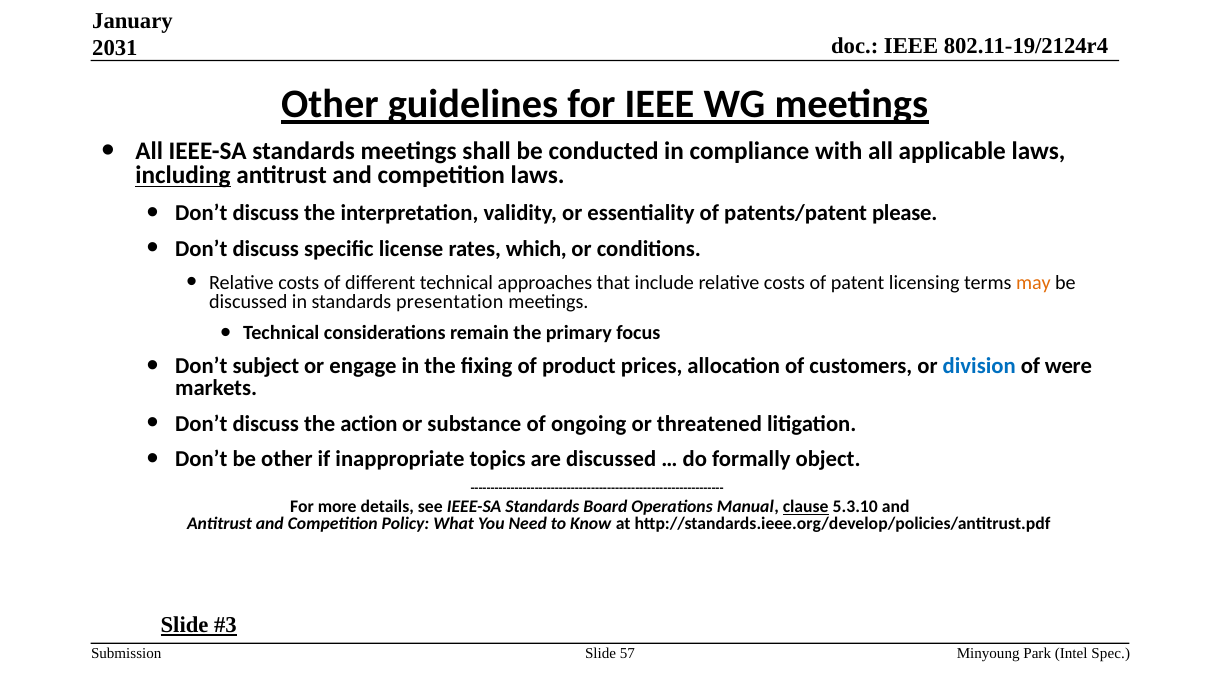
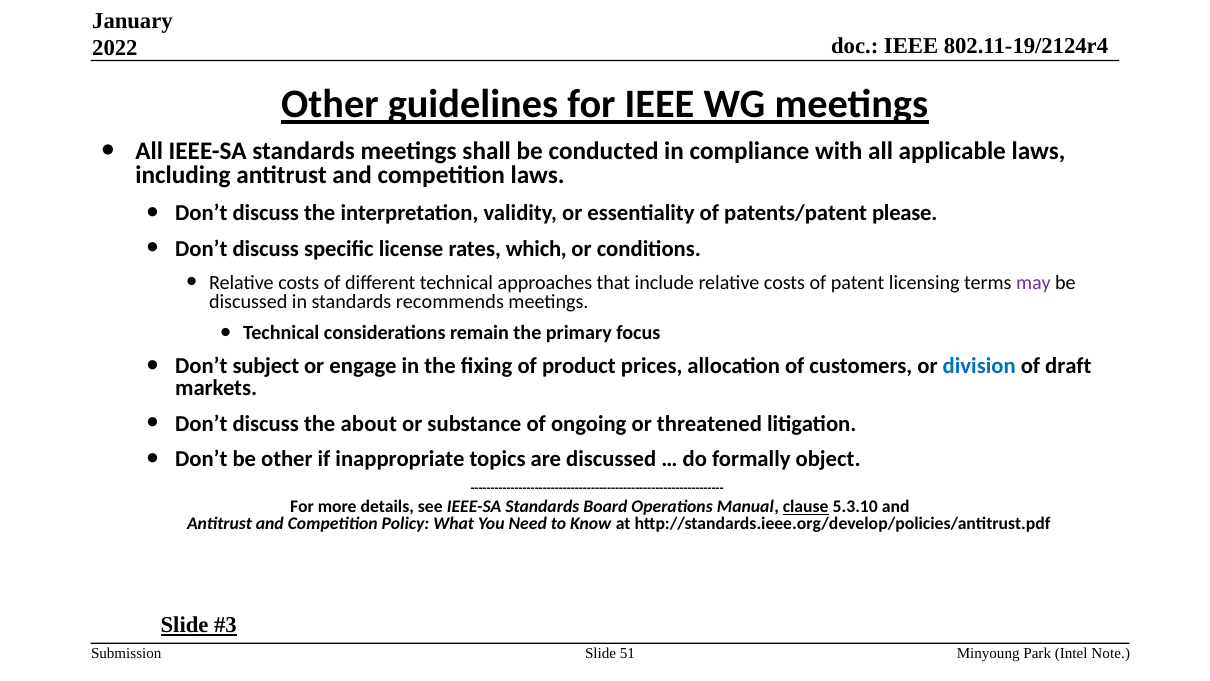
2031: 2031 -> 2022
including underline: present -> none
may colour: orange -> purple
presentation: presentation -> recommends
were: were -> draft
action: action -> about
57: 57 -> 51
Spec: Spec -> Note
